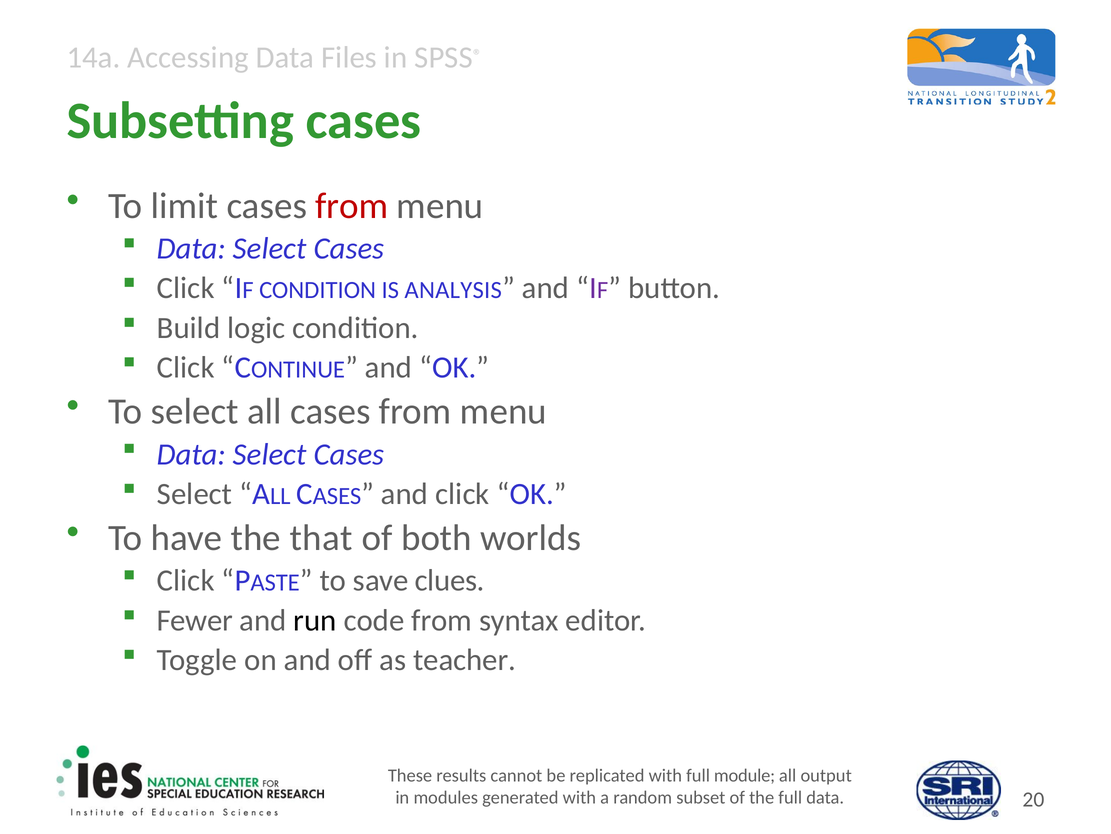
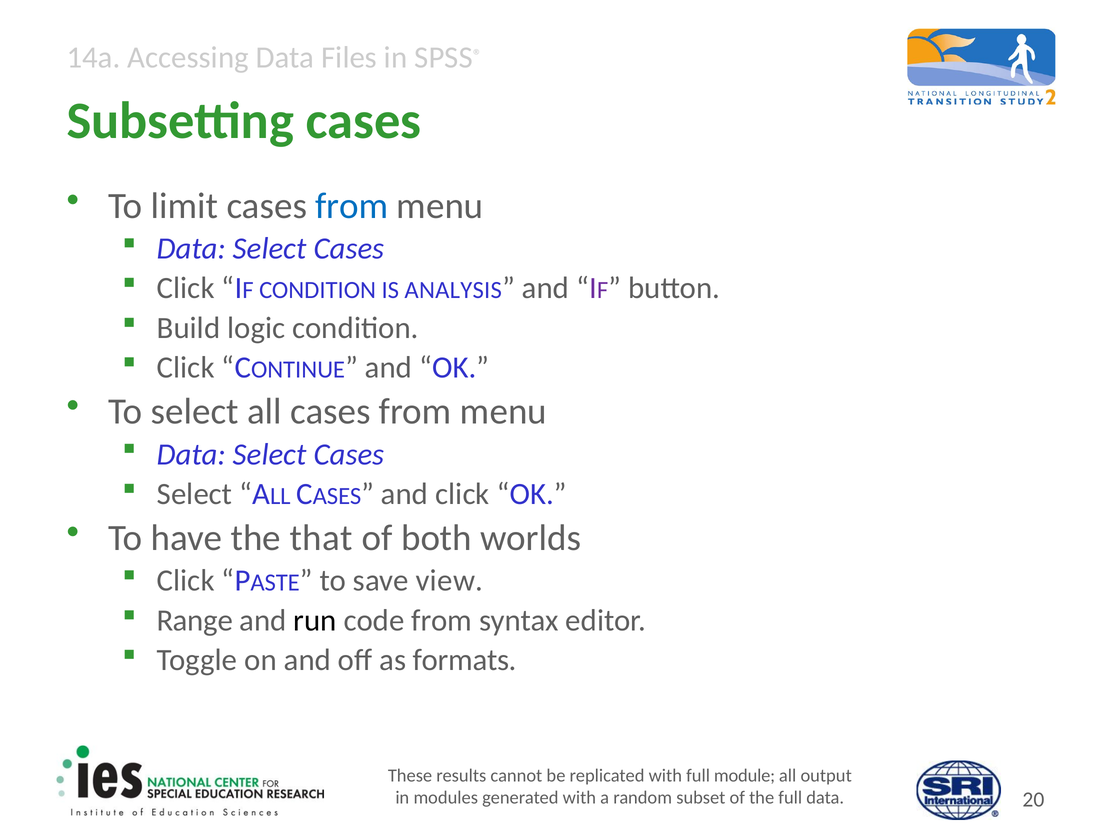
from at (352, 206) colour: red -> blue
clues: clues -> view
Fewer: Fewer -> Range
teacher: teacher -> formats
